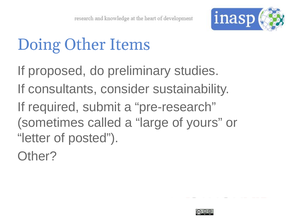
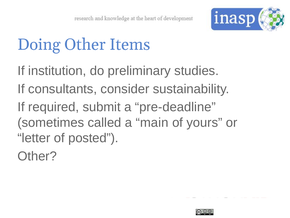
proposed: proposed -> institution
pre-research: pre-research -> pre-deadline
large: large -> main
